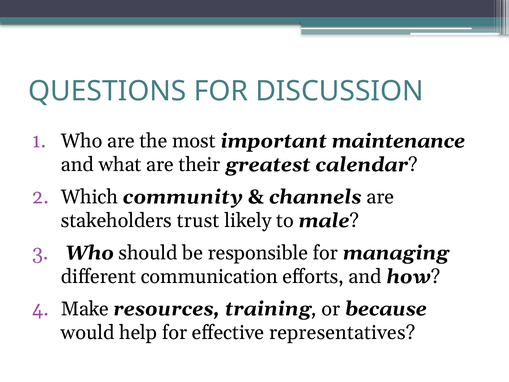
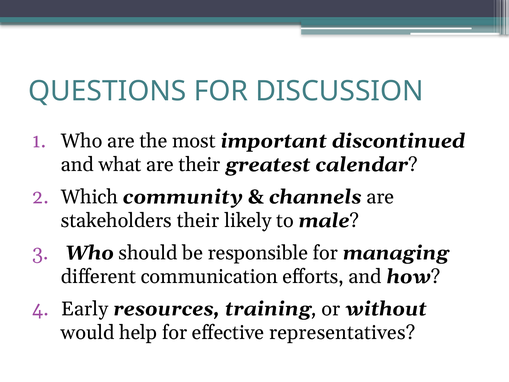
maintenance: maintenance -> discontinued
stakeholders trust: trust -> their
Make: Make -> Early
because: because -> without
